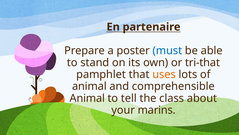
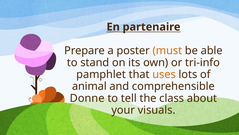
must colour: blue -> orange
tri-that: tri-that -> tri-info
Animal at (87, 98): Animal -> Donne
marins: marins -> visuals
